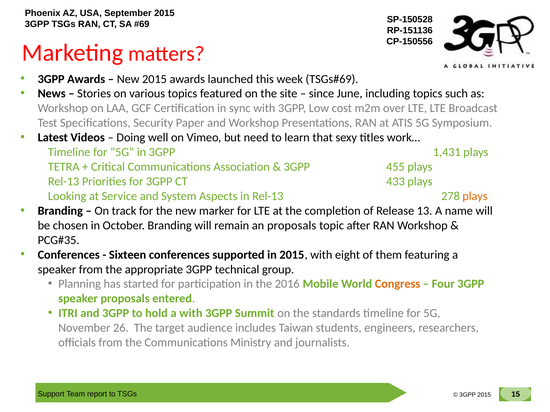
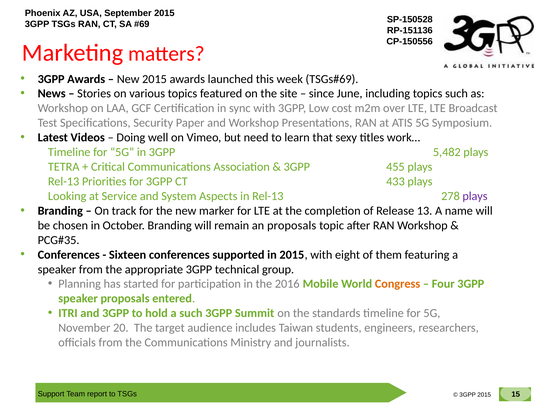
1,431: 1,431 -> 5,482
plays at (475, 196) colour: orange -> purple
a with: with -> such
26: 26 -> 20
